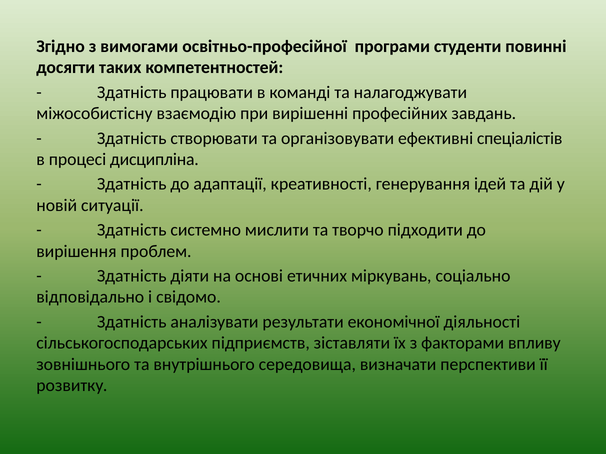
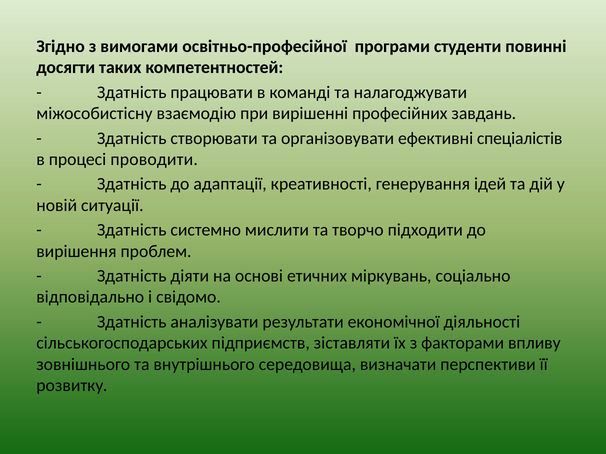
дисципліна: дисципліна -> проводити
